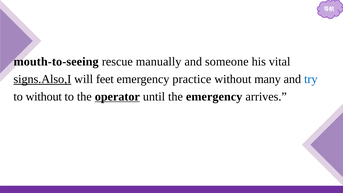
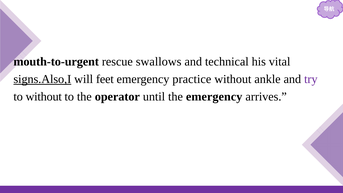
mouth-to-seeing: mouth-to-seeing -> mouth-to-urgent
manually: manually -> swallows
someone: someone -> technical
many: many -> ankle
try colour: blue -> purple
operator underline: present -> none
